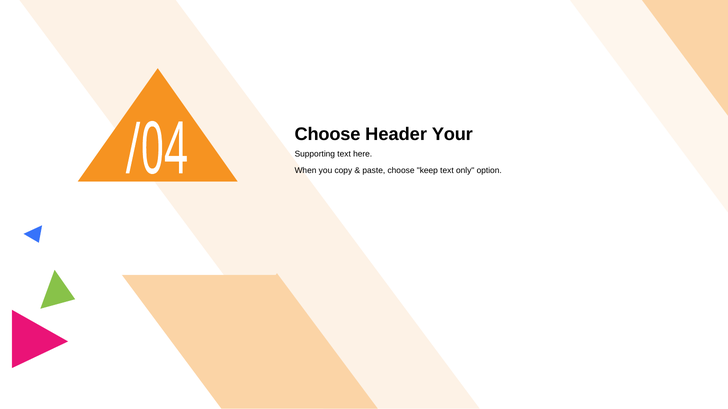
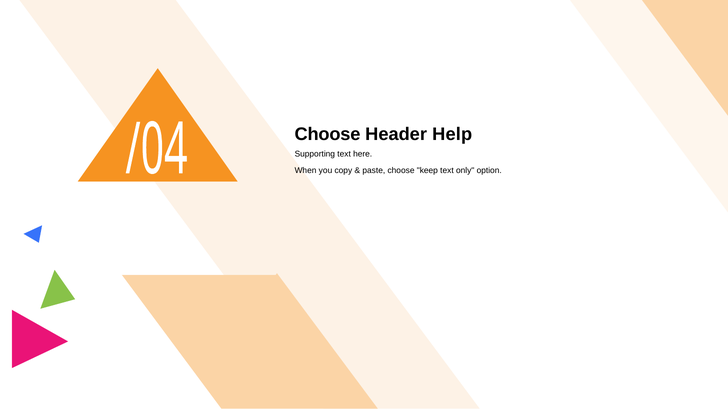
Your: Your -> Help
